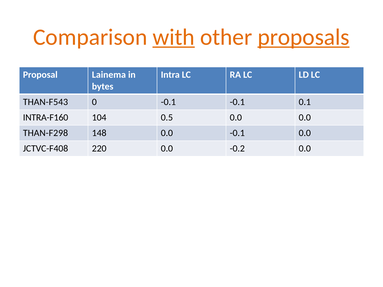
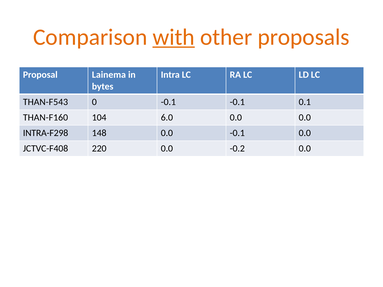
proposals underline: present -> none
INTRA-F160: INTRA-F160 -> THAN-F160
0.5: 0.5 -> 6.0
THAN-F298: THAN-F298 -> INTRA-F298
